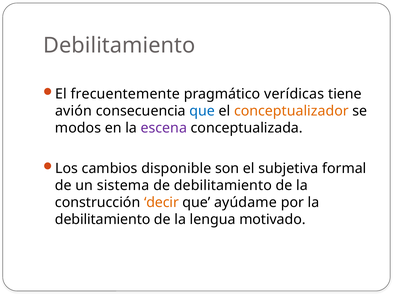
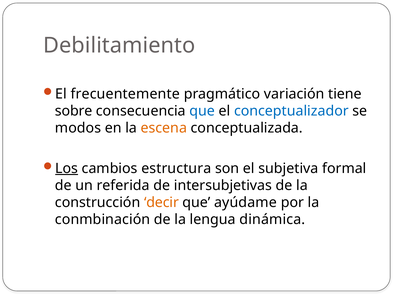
verídicas: verídicas -> variación
avión: avión -> sobre
conceptualizador colour: orange -> blue
escena colour: purple -> orange
Los underline: none -> present
disponible: disponible -> estructura
sistema: sistema -> referida
de debilitamiento: debilitamiento -> intersubjetivas
debilitamiento at (103, 219): debilitamiento -> conmbinación
motivado: motivado -> dinámica
